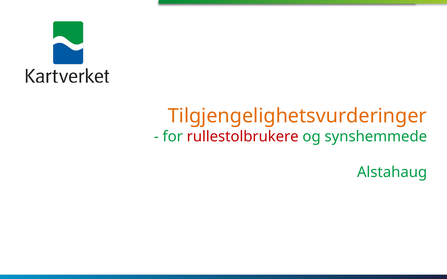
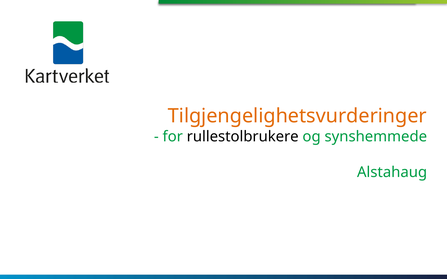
rullestolbrukere colour: red -> black
